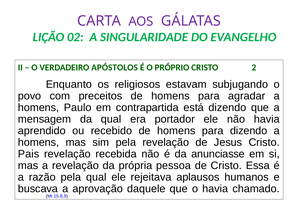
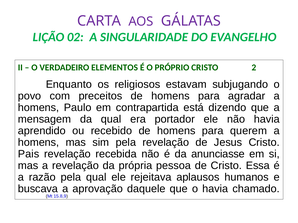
APÓSTOLOS: APÓSTOLOS -> ELEMENTOS
para dizendo: dizendo -> querem
